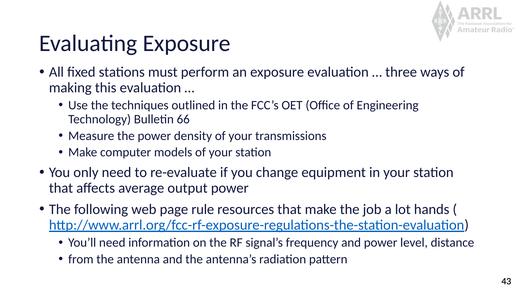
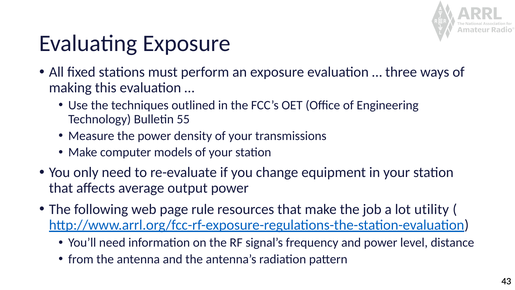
66: 66 -> 55
hands: hands -> utility
